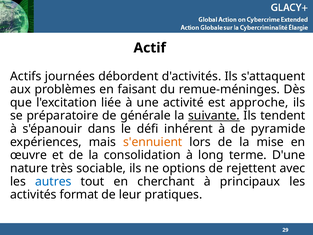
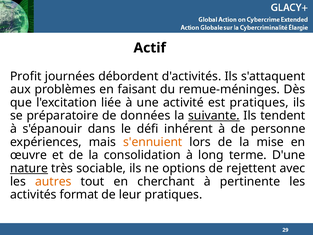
Actifs: Actifs -> Profit
est approche: approche -> pratiques
générale: générale -> données
pyramide: pyramide -> personne
nature underline: none -> present
autres colour: blue -> orange
principaux: principaux -> pertinente
